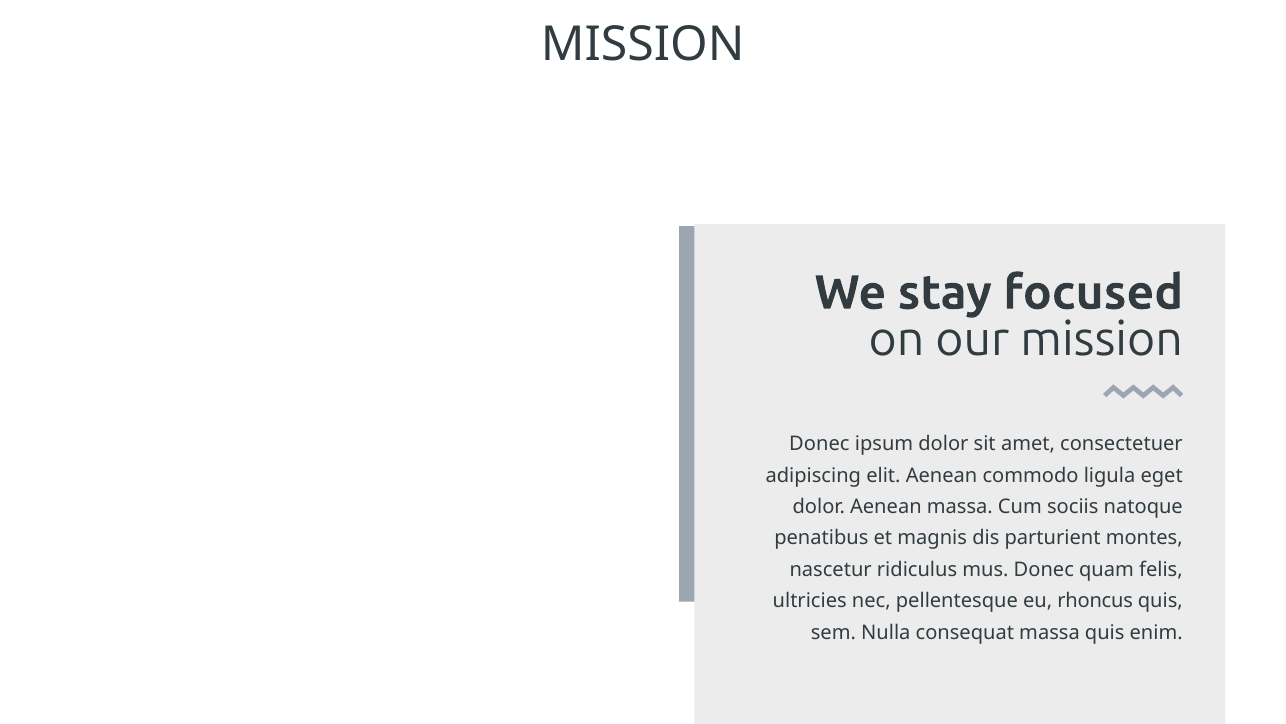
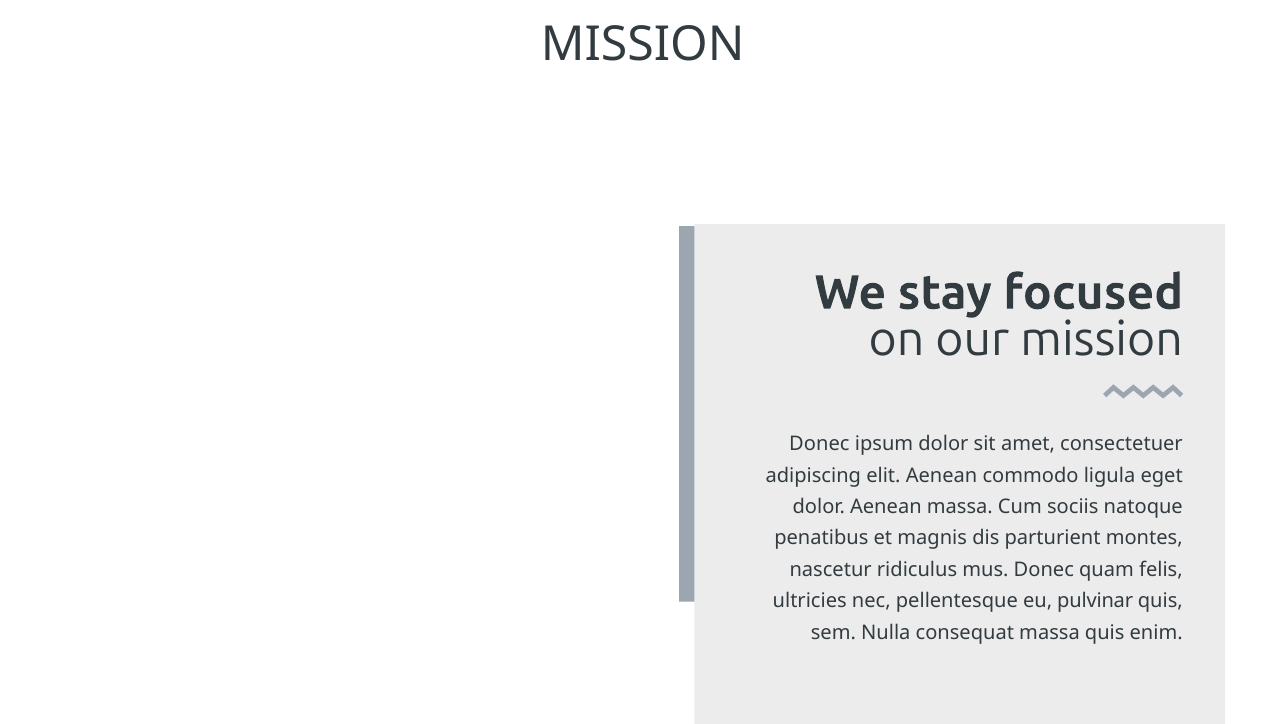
rhoncus: rhoncus -> pulvinar
